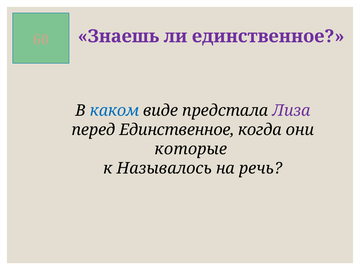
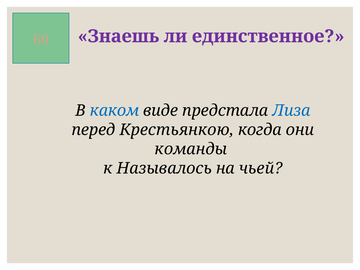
Лиза colour: purple -> blue
перед Единственное: Единственное -> Крестьянкою
которые: которые -> команды
речь: речь -> чьей
